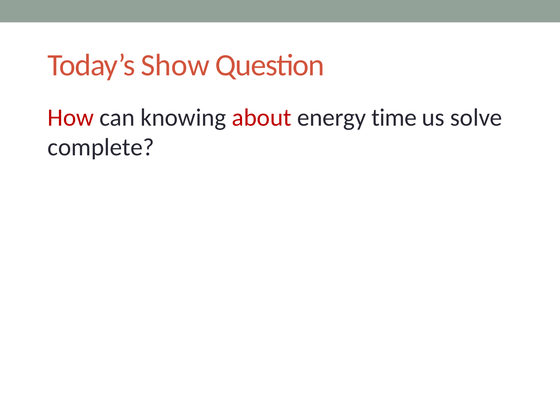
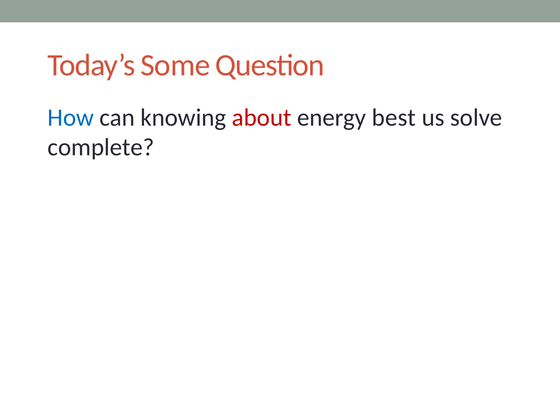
Show: Show -> Some
How colour: red -> blue
time: time -> best
